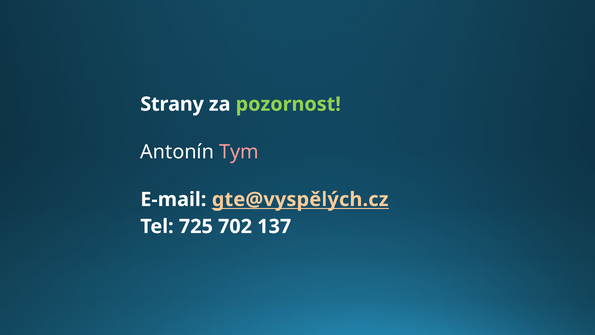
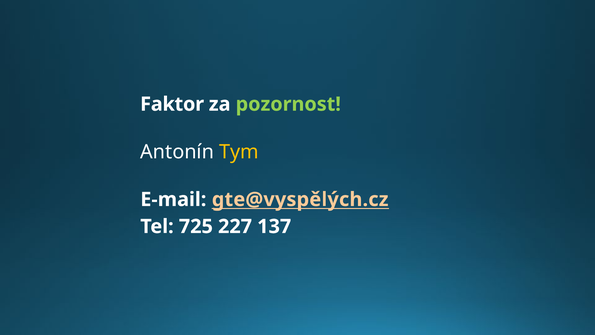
Strany: Strany -> Faktor
Tym colour: pink -> yellow
702: 702 -> 227
